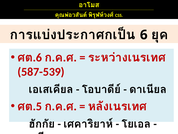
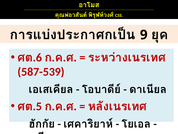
6: 6 -> 9
